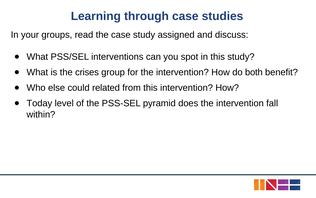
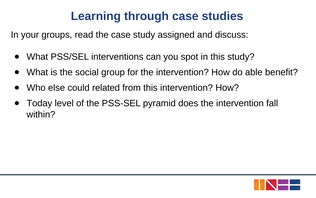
crises: crises -> social
both: both -> able
